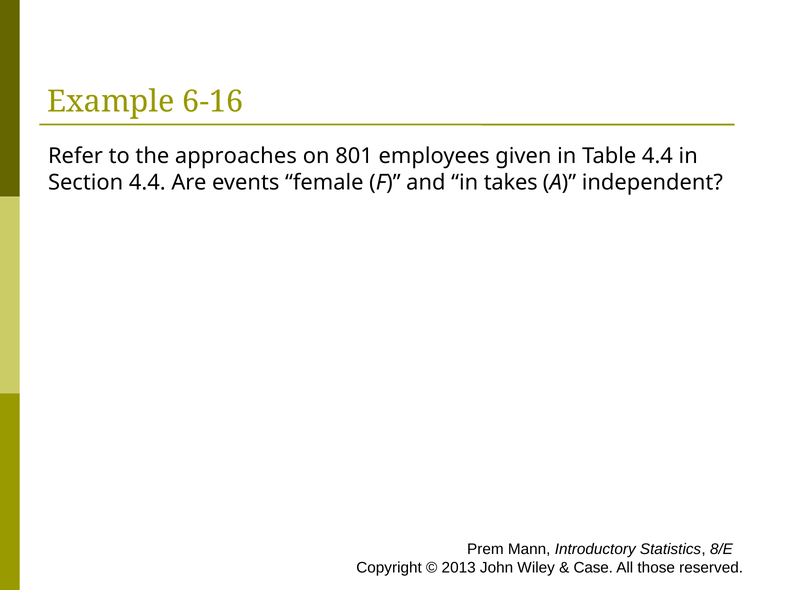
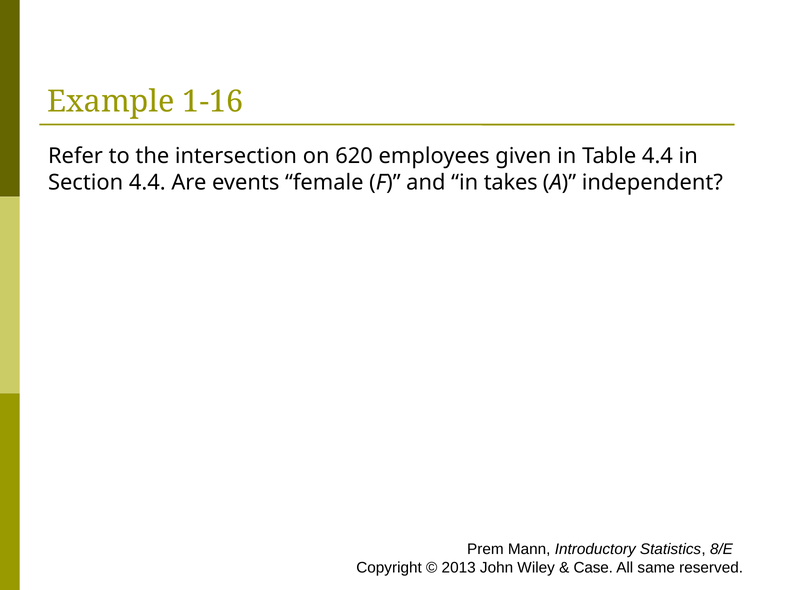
6-16: 6-16 -> 1-16
approaches: approaches -> intersection
801: 801 -> 620
those: those -> same
